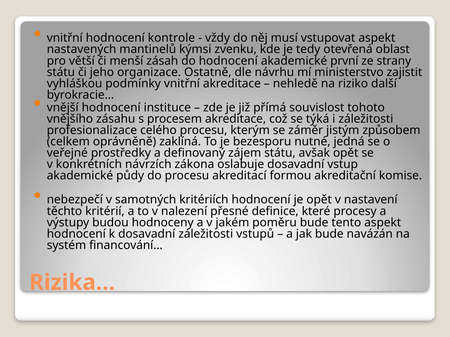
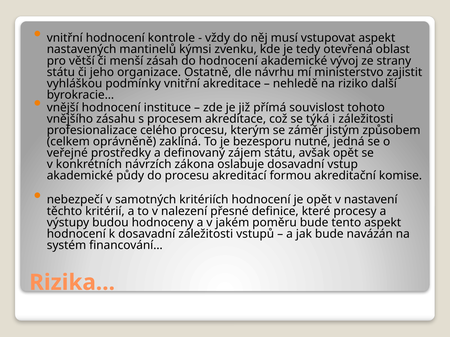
první: první -> vývoj
